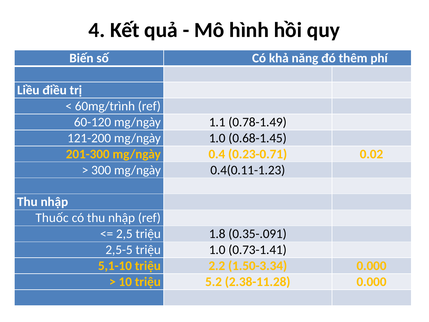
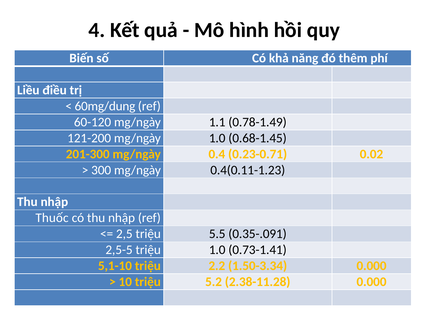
60mg/trình: 60mg/trình -> 60mg/dung
1.8: 1.8 -> 5.5
